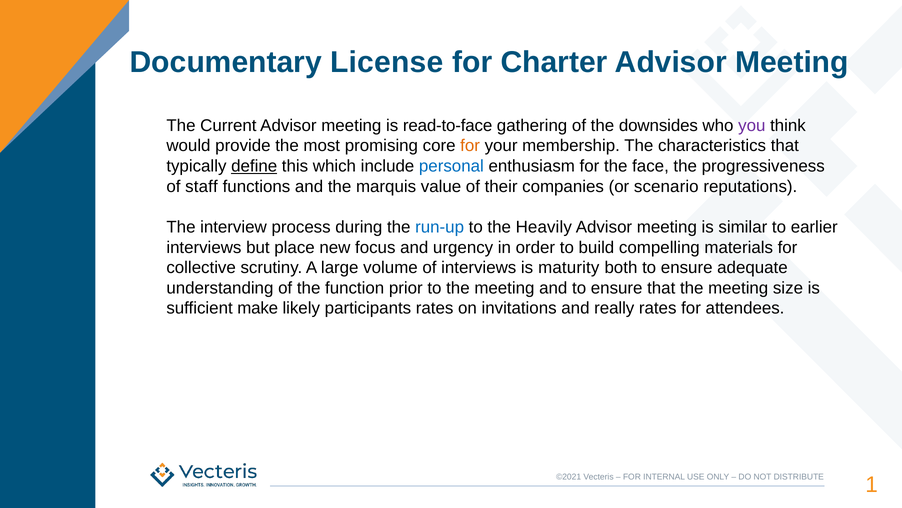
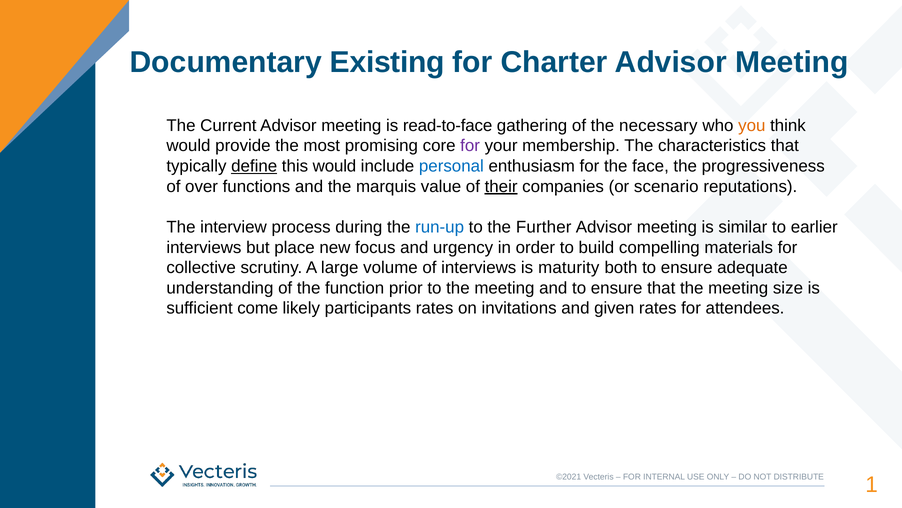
License: License -> Existing
downsides: downsides -> necessary
you colour: purple -> orange
for at (470, 146) colour: orange -> purple
this which: which -> would
staff: staff -> over
their underline: none -> present
Heavily: Heavily -> Further
make: make -> come
really: really -> given
